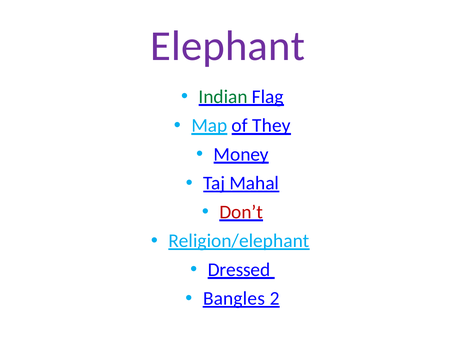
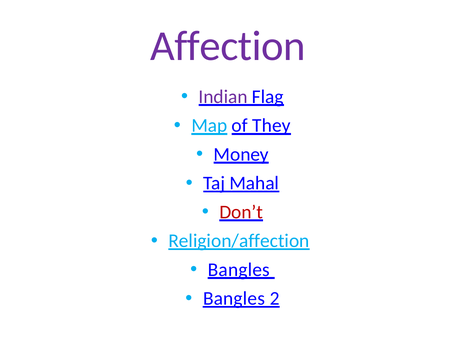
Elephant: Elephant -> Affection
Indian colour: green -> purple
Religion/elephant: Religion/elephant -> Religion/affection
Dressed at (239, 269): Dressed -> Bangles
